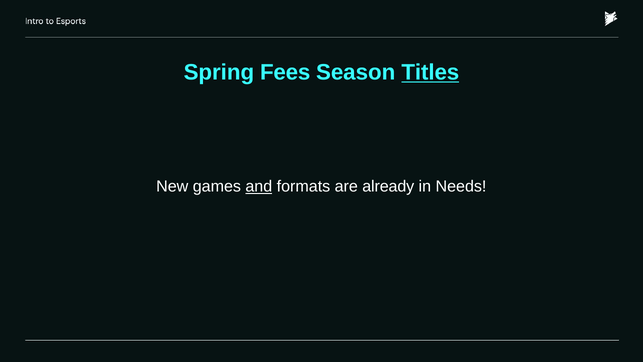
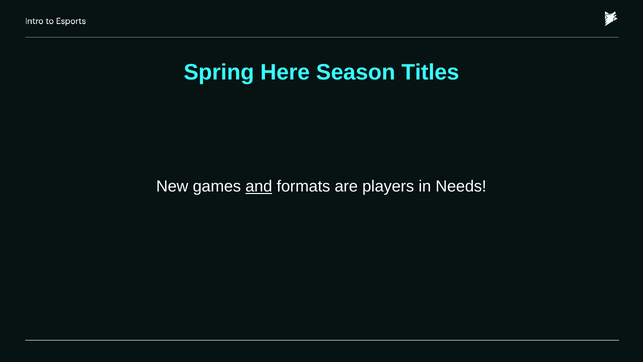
Fees: Fees -> Here
Titles underline: present -> none
already: already -> players
